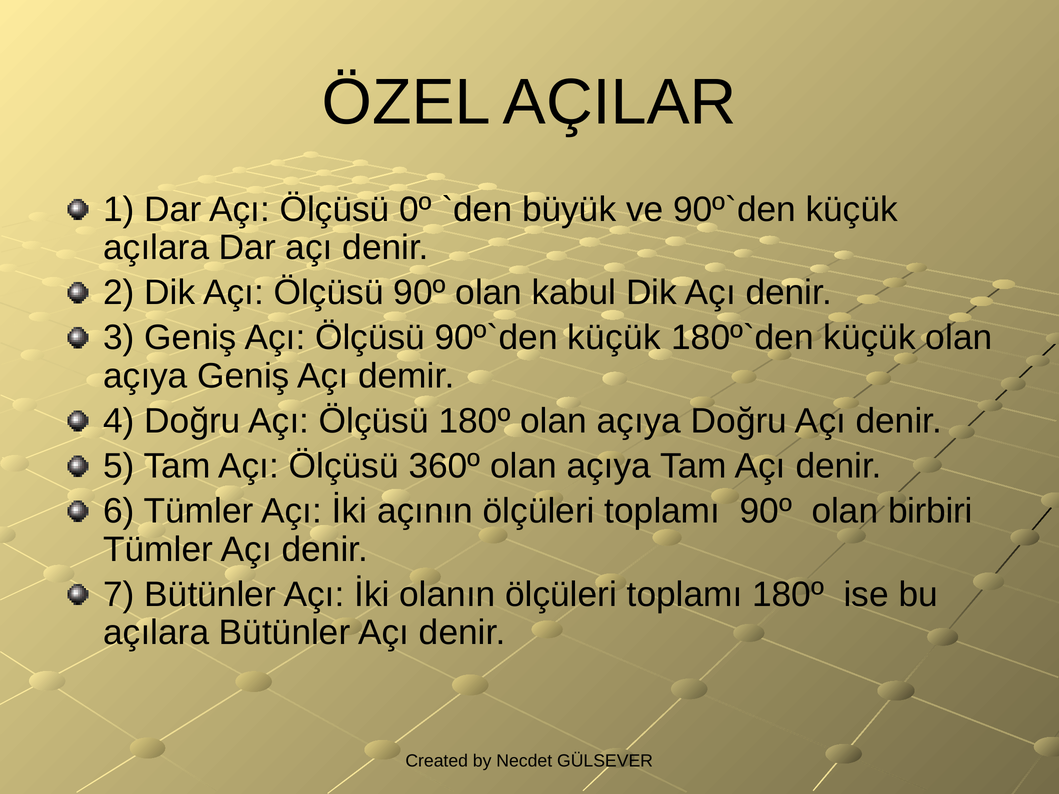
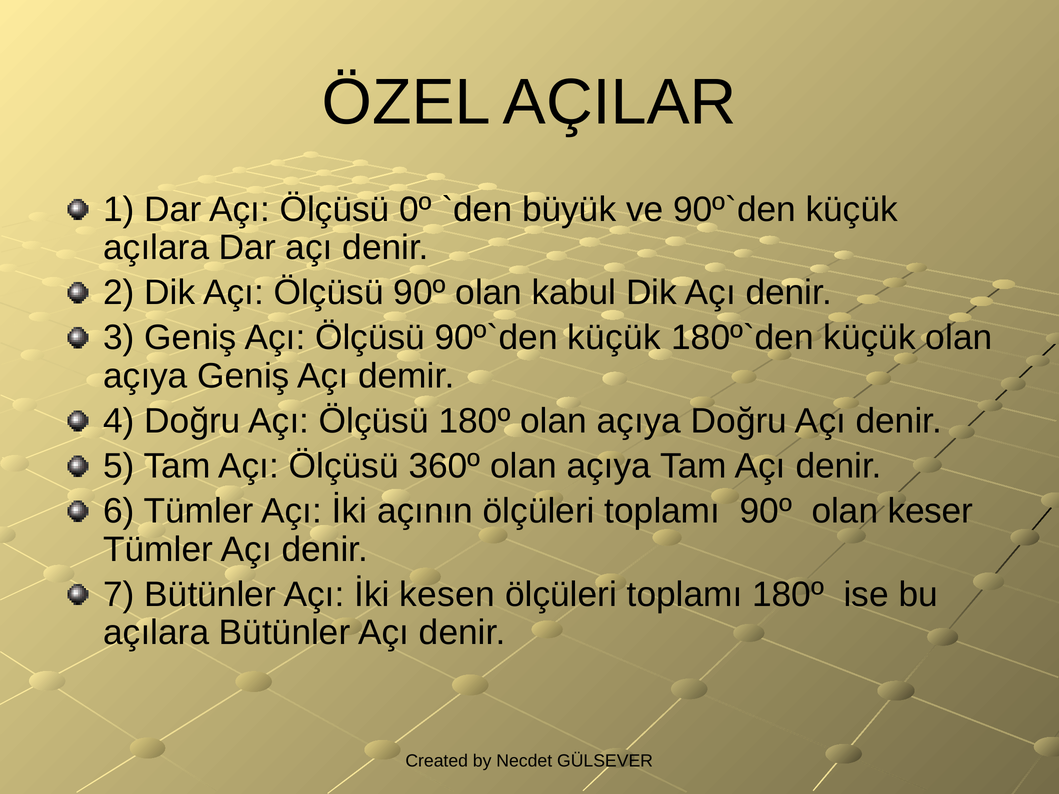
birbiri: birbiri -> keser
olanın: olanın -> kesen
